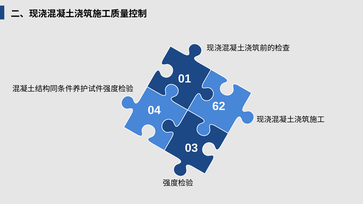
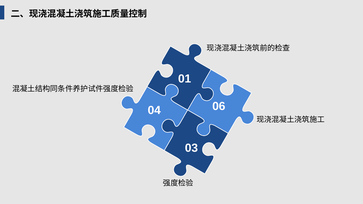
62: 62 -> 06
